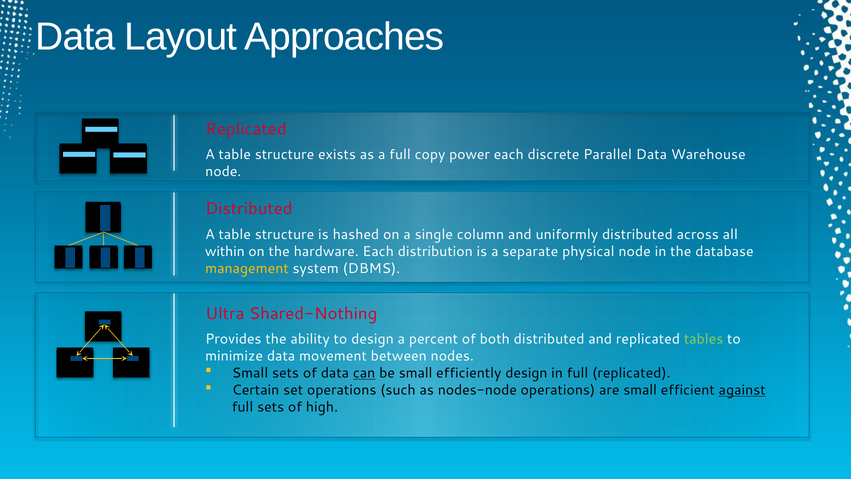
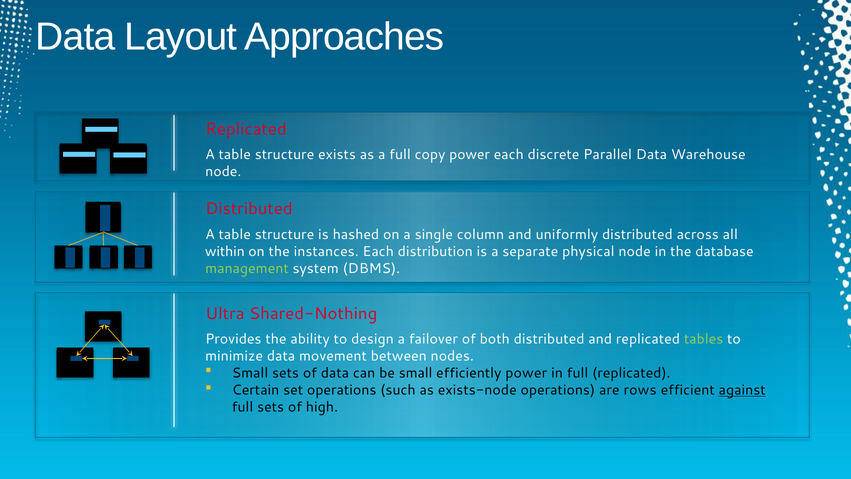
hardware: hardware -> instances
management colour: yellow -> light green
percent: percent -> failover
can underline: present -> none
efficiently design: design -> power
nodes-node: nodes-node -> exists-node
are small: small -> rows
